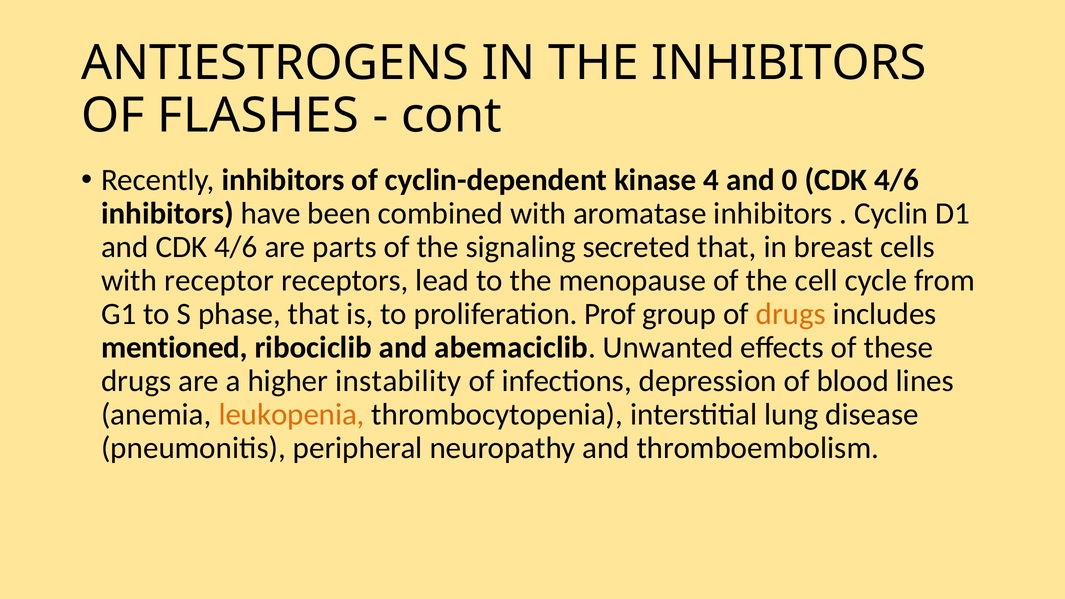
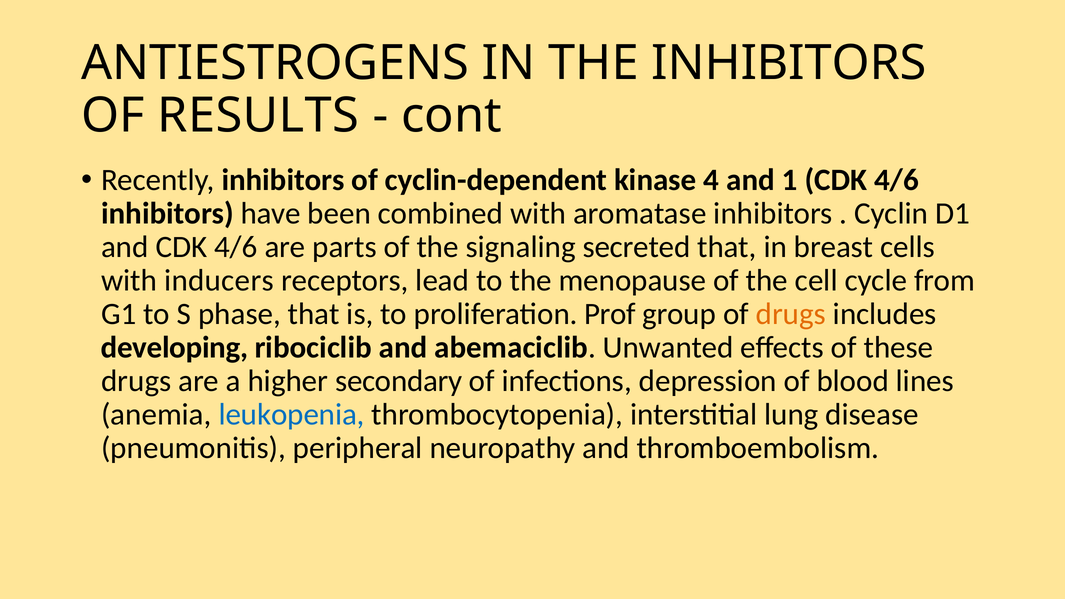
FLASHES: FLASHES -> RESULTS
0: 0 -> 1
receptor: receptor -> inducers
mentioned: mentioned -> developing
instability: instability -> secondary
leukopenia colour: orange -> blue
